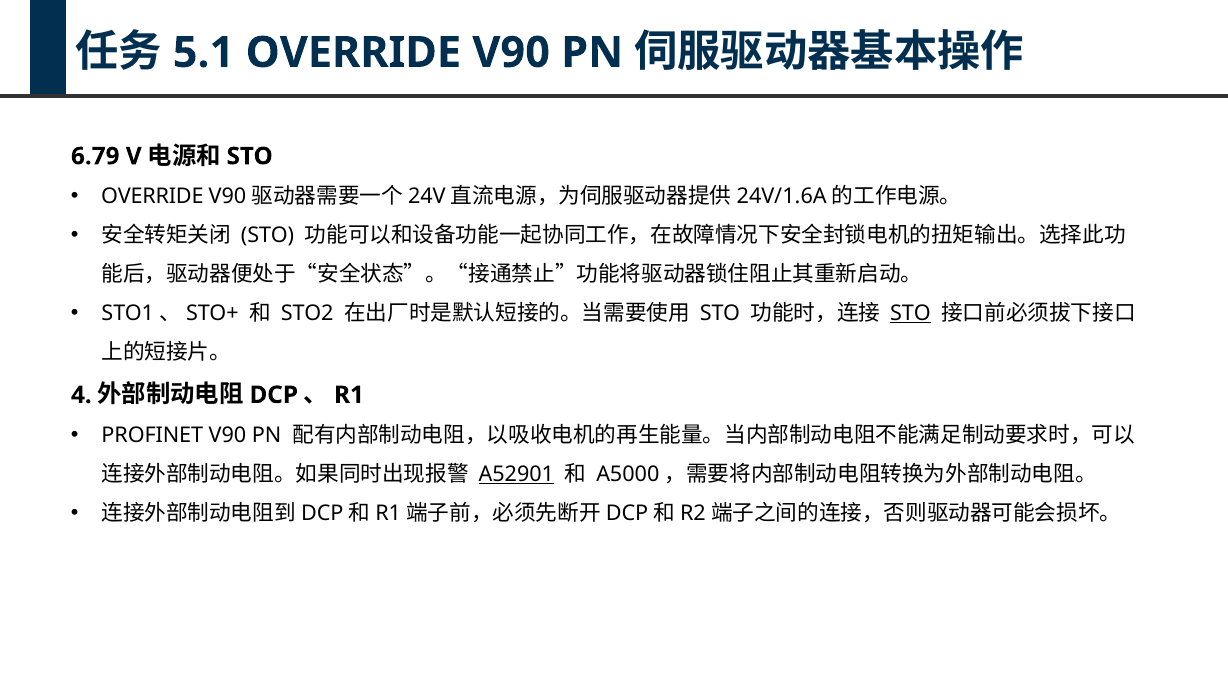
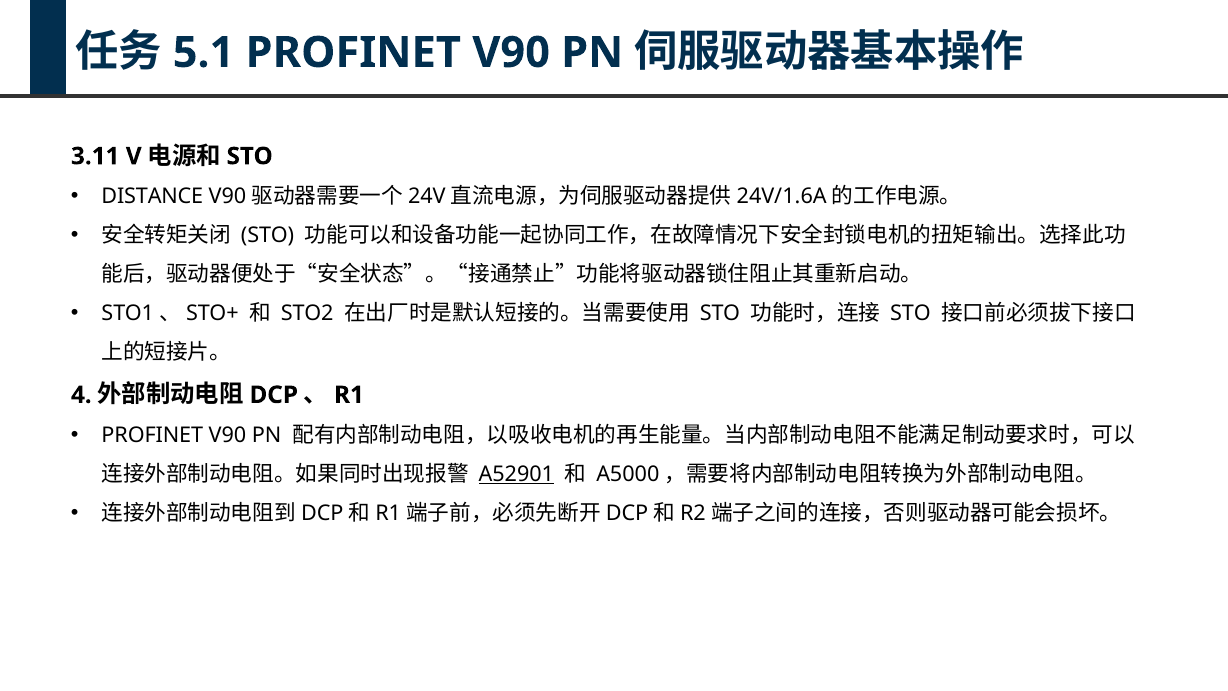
OVERRIDE at (353, 53): OVERRIDE -> PROFINET
6.79: 6.79 -> 3.11
OVERRIDE at (152, 197): OVERRIDE -> DISTANCE
STO at (910, 313) underline: present -> none
